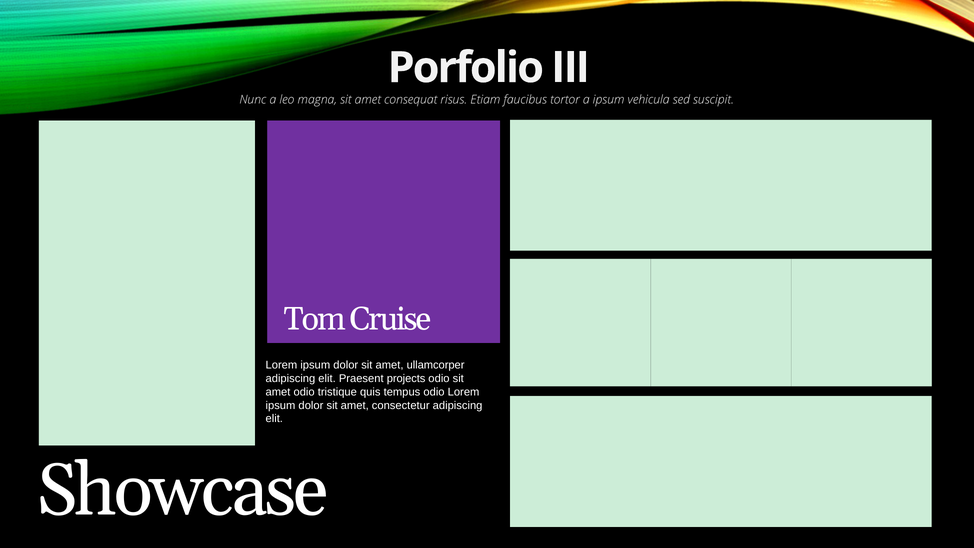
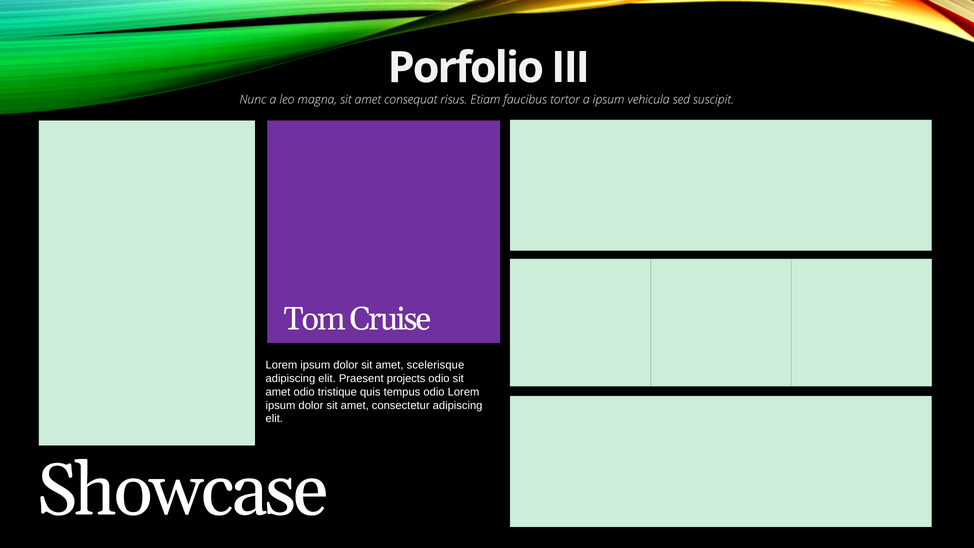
ullamcorper: ullamcorper -> scelerisque
